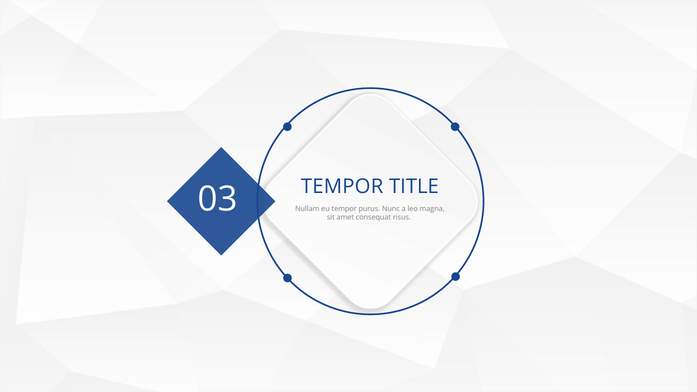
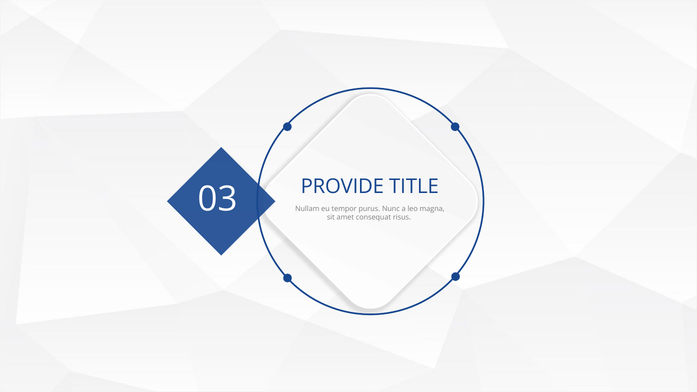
TEMPOR at (342, 187): TEMPOR -> PROVIDE
